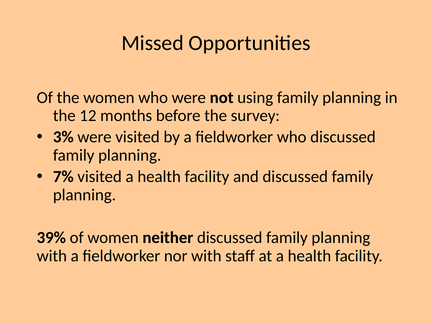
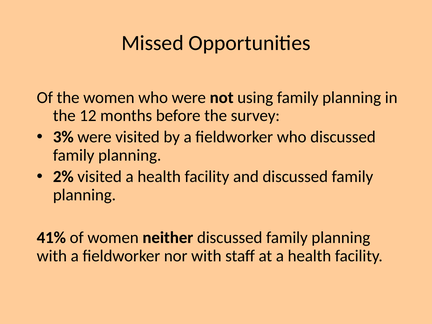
7%: 7% -> 2%
39%: 39% -> 41%
